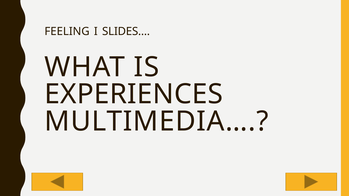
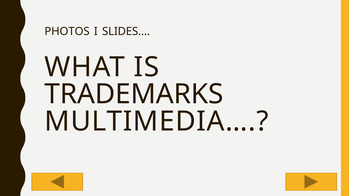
FEELING: FEELING -> PHOTOS
EXPERIENCES: EXPERIENCES -> TRADEMARKS
